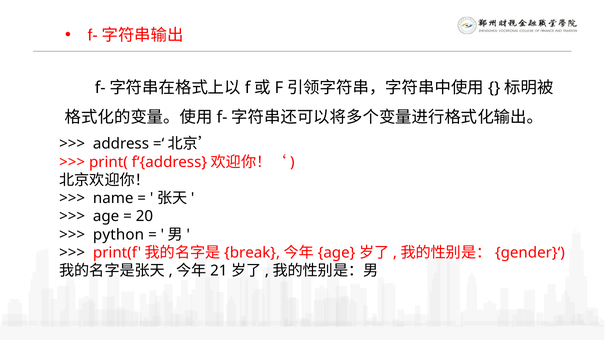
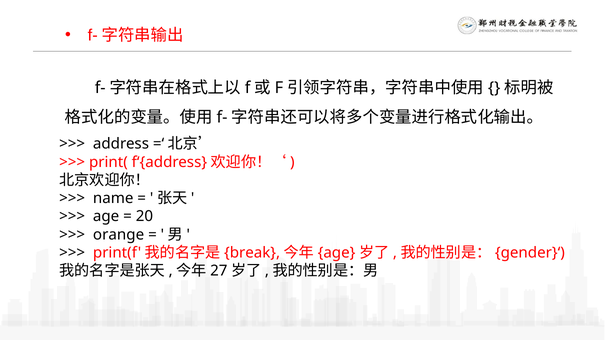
python: python -> orange
21: 21 -> 27
